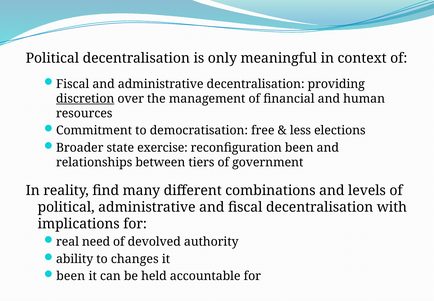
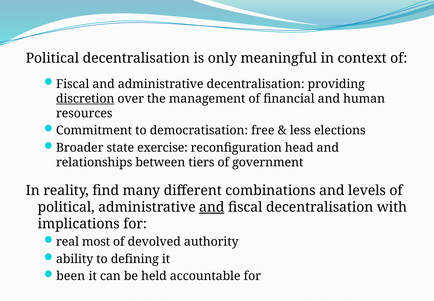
reconfiguration been: been -> head
and at (212, 207) underline: none -> present
need: need -> most
changes: changes -> defining
